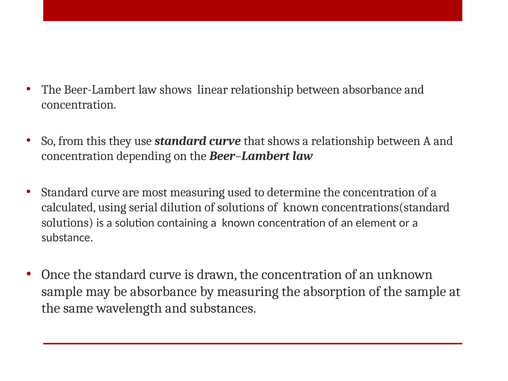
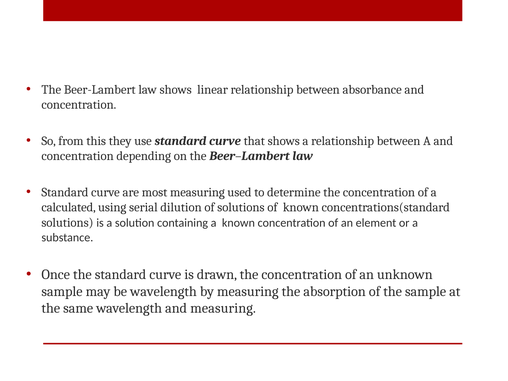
be absorbance: absorbance -> wavelength
and substances: substances -> measuring
